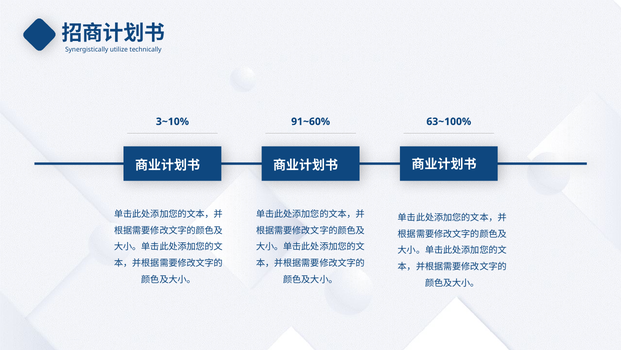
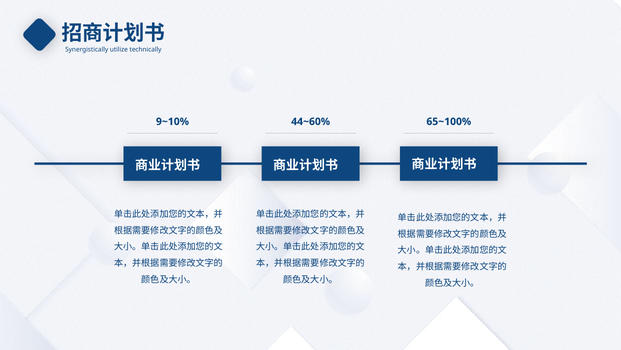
3~: 3~ -> 9~
91: 91 -> 44
63~: 63~ -> 65~
